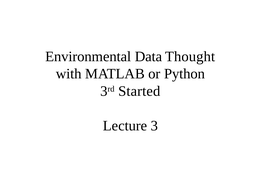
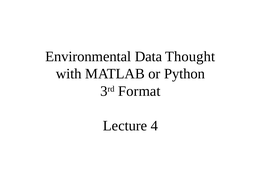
Started: Started -> Format
3: 3 -> 4
